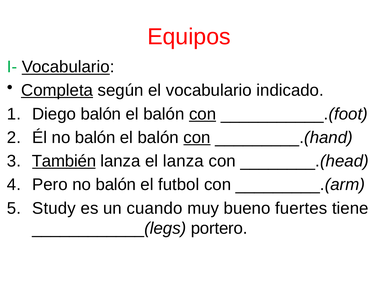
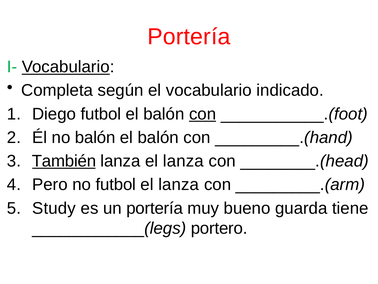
Equipos at (189, 37): Equipos -> Portería
Completa underline: present -> none
Diego balón: balón -> futbol
con at (197, 137) underline: present -> none
Pero no balón: balón -> futbol
futbol at (179, 184): futbol -> lanza
un cuando: cuando -> portería
fuertes: fuertes -> guarda
